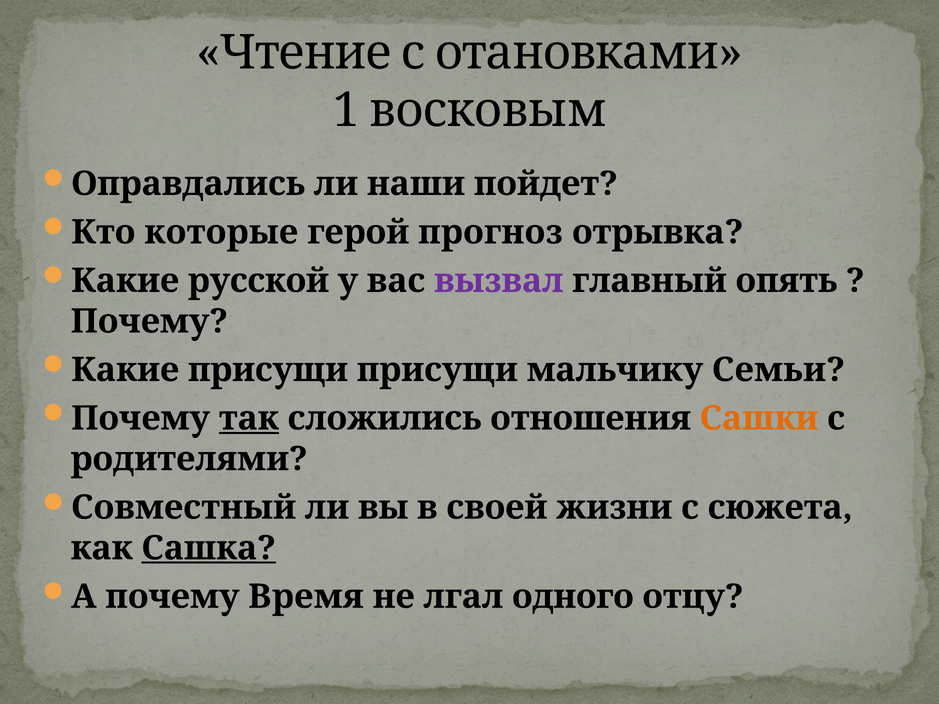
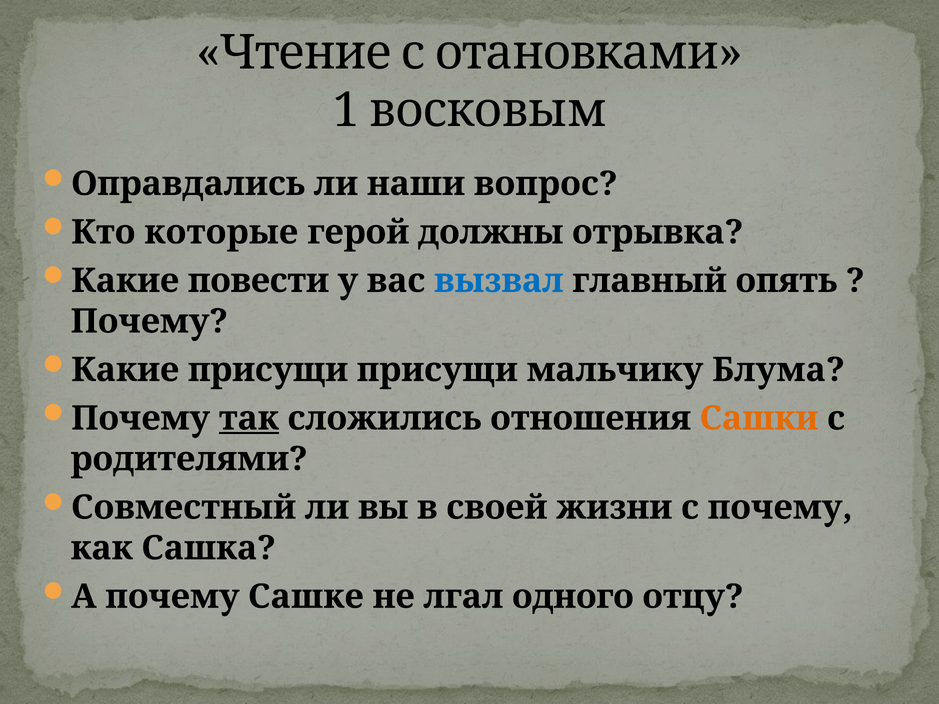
пойдет: пойдет -> вопрос
прогноз: прогноз -> должны
русской: русской -> повести
вызвал colour: purple -> blue
Семьи: Семьи -> Блума
с сюжета: сюжета -> почему
Сашка underline: present -> none
Время: Время -> Сашке
